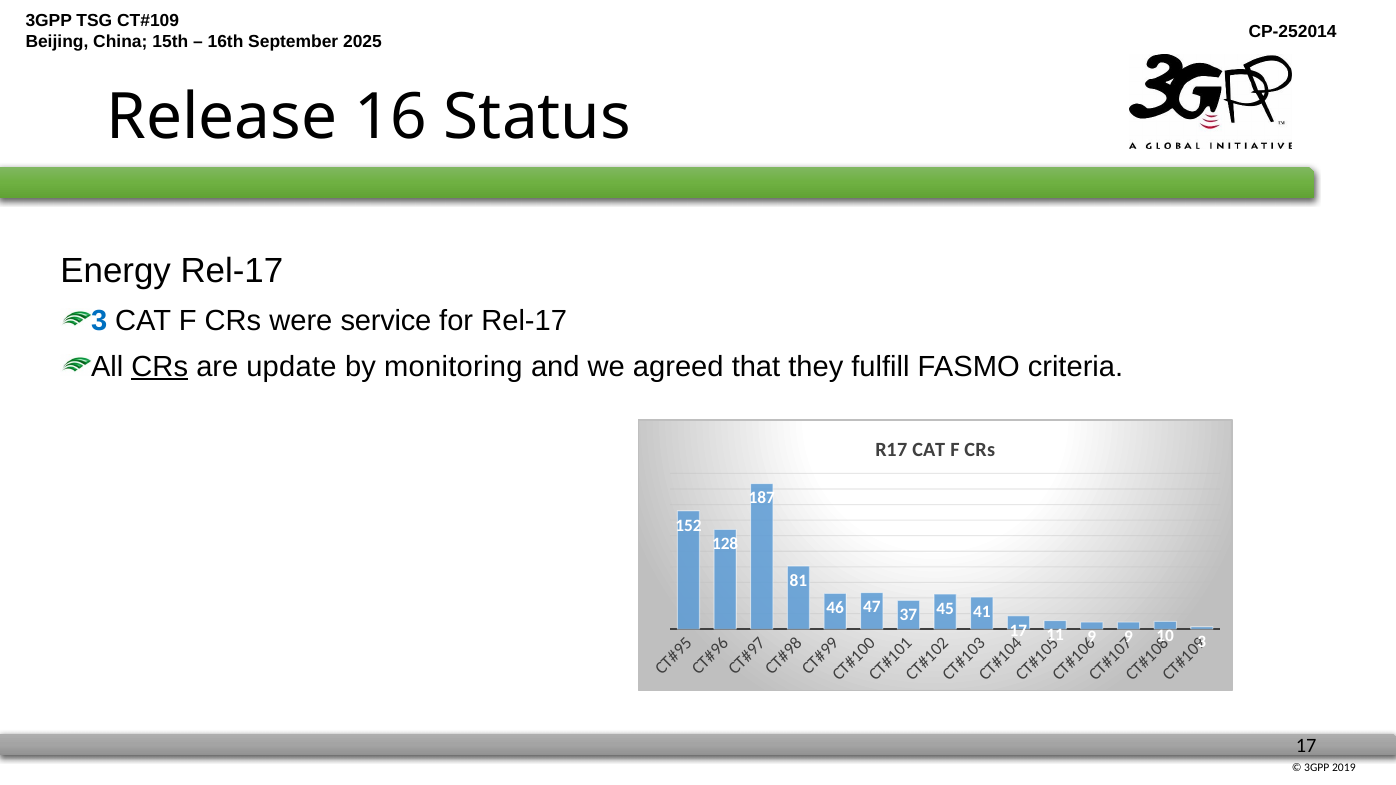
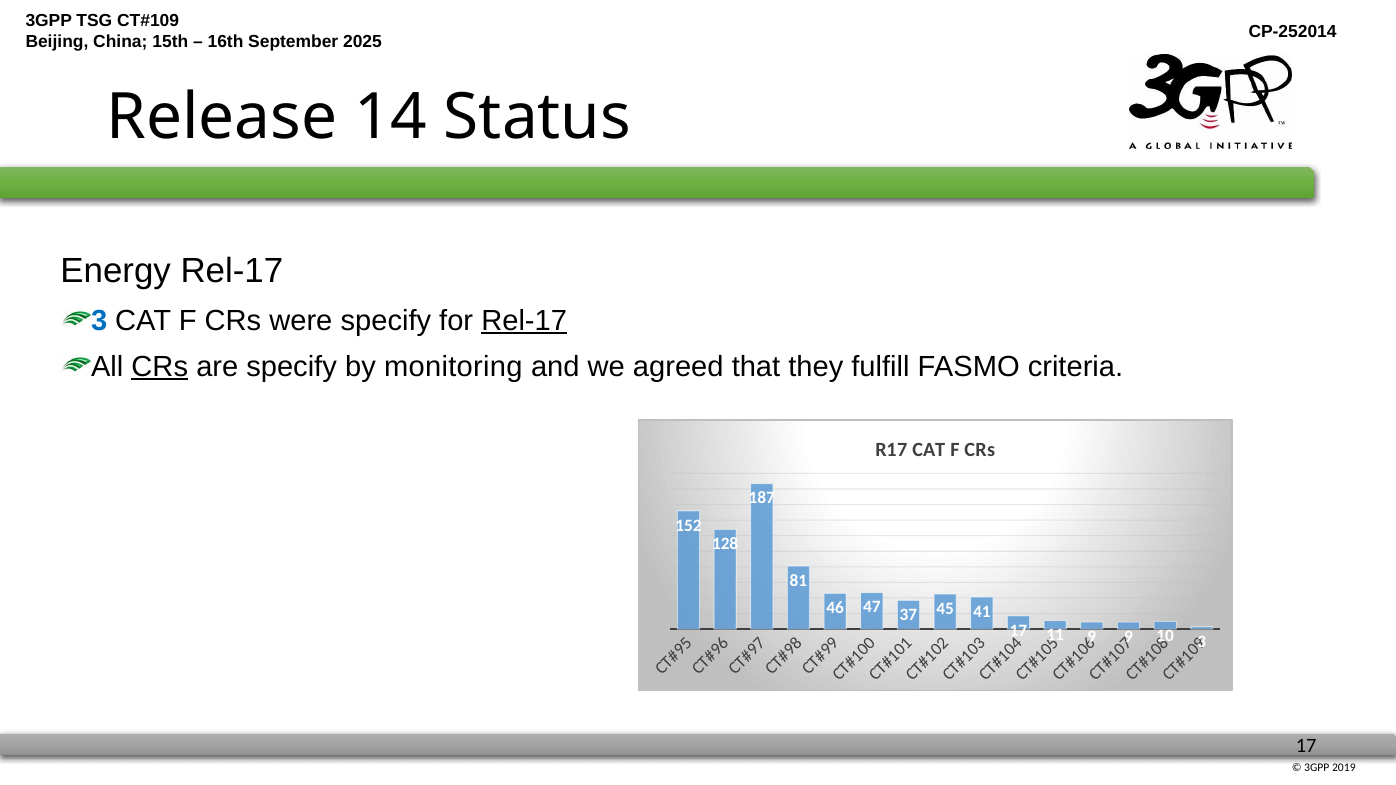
16: 16 -> 14
were service: service -> specify
Rel-17 at (524, 321) underline: none -> present
are update: update -> specify
